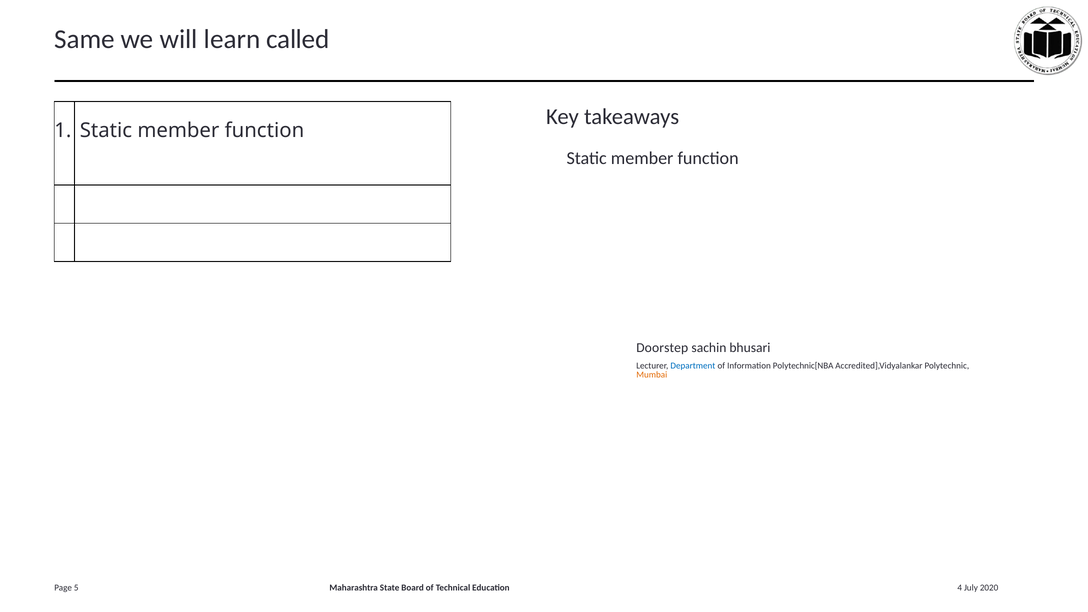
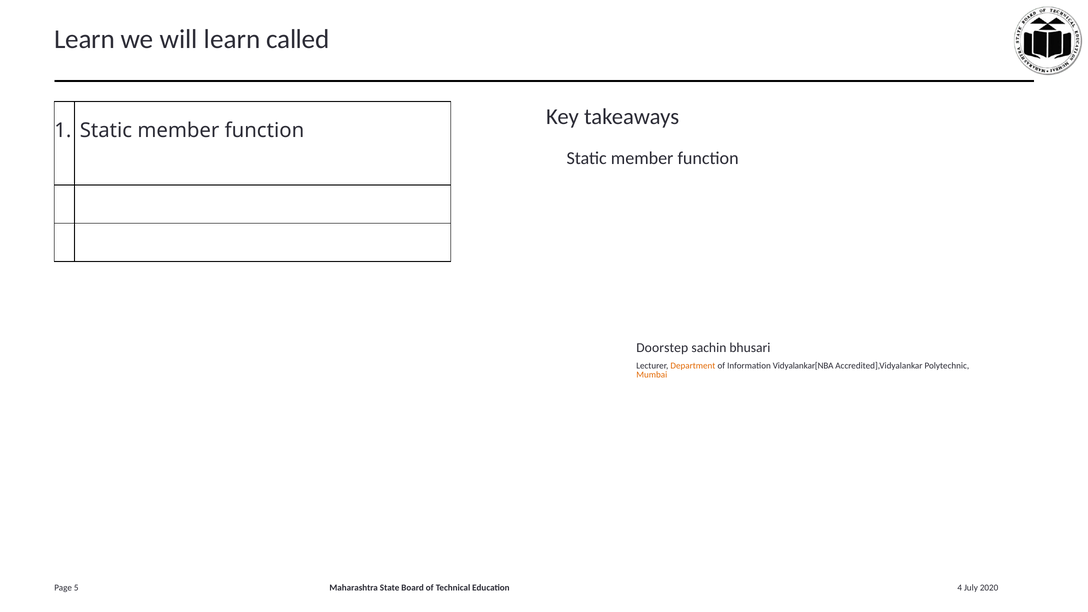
Same at (85, 39): Same -> Learn
Department colour: blue -> orange
Polytechnic[NBA: Polytechnic[NBA -> Vidyalankar[NBA
